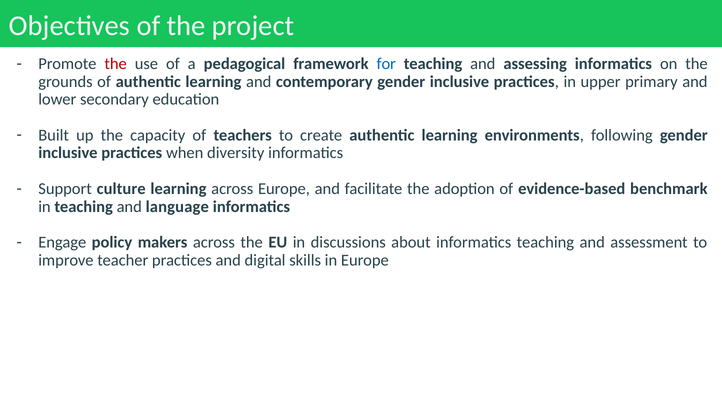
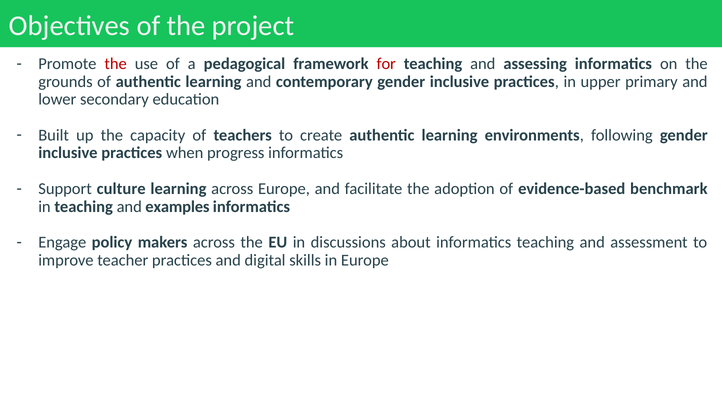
for colour: blue -> red
diversity: diversity -> progress
language: language -> examples
